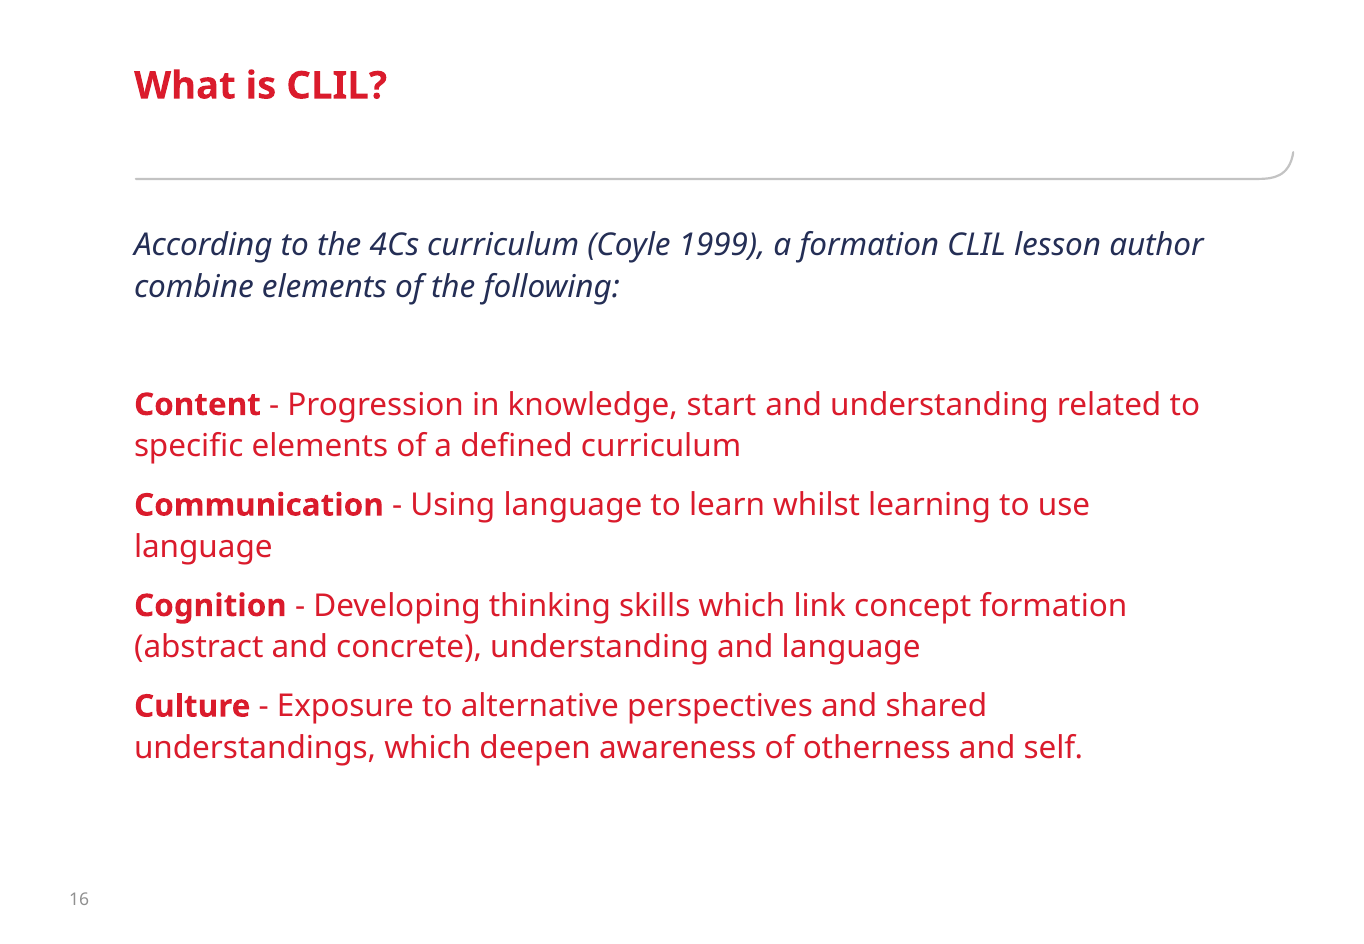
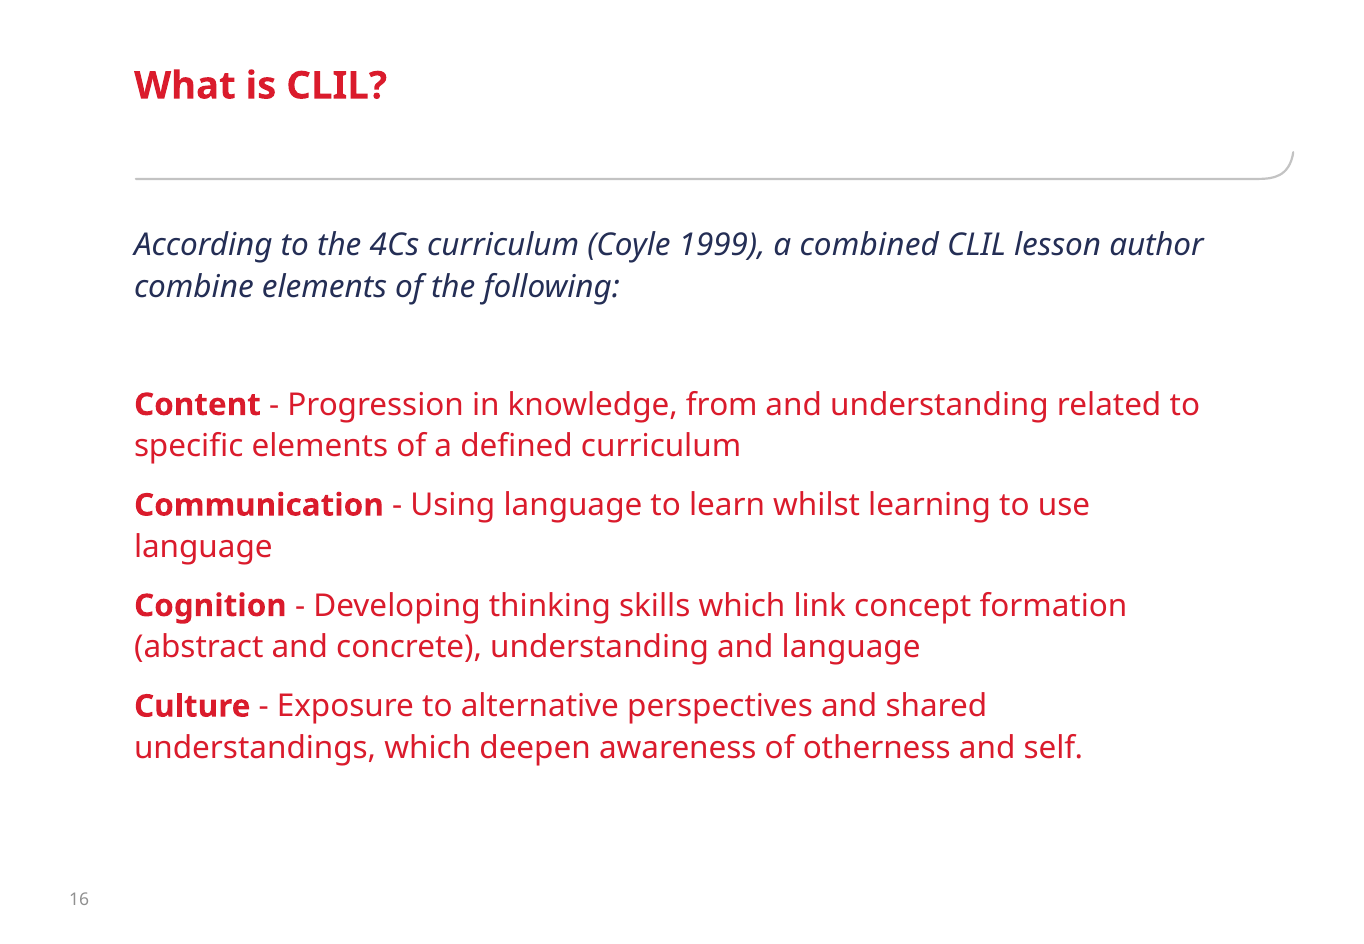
a formation: formation -> combined
start: start -> from
